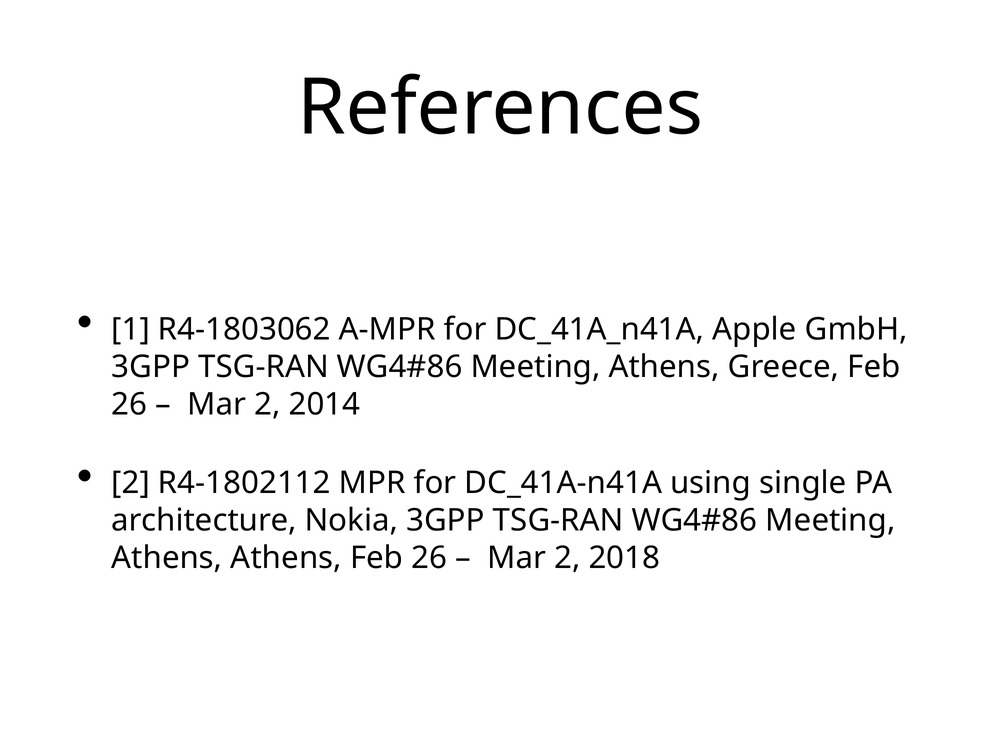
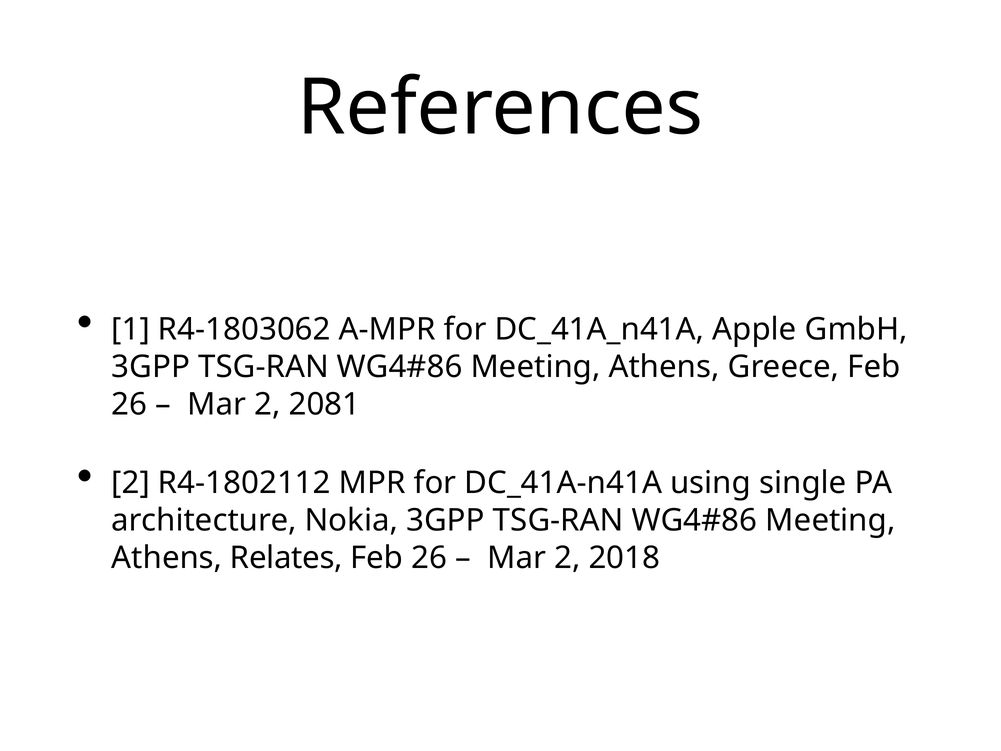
2014: 2014 -> 2081
Athens Athens: Athens -> Relates
